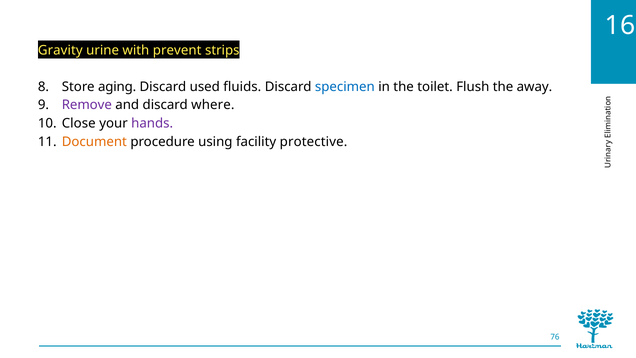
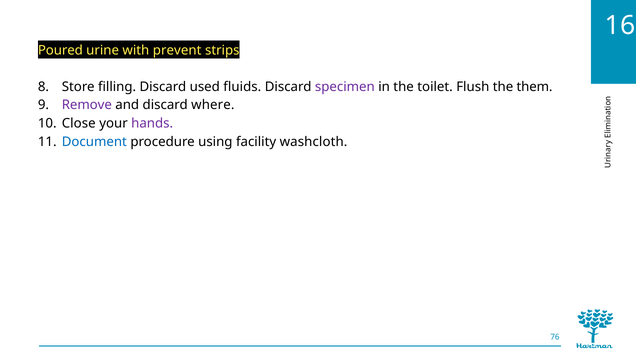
Gravity: Gravity -> Poured
aging: aging -> filling
specimen colour: blue -> purple
away: away -> them
Document colour: orange -> blue
protective: protective -> washcloth
